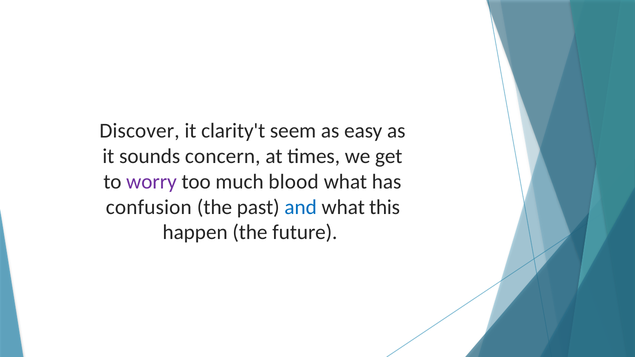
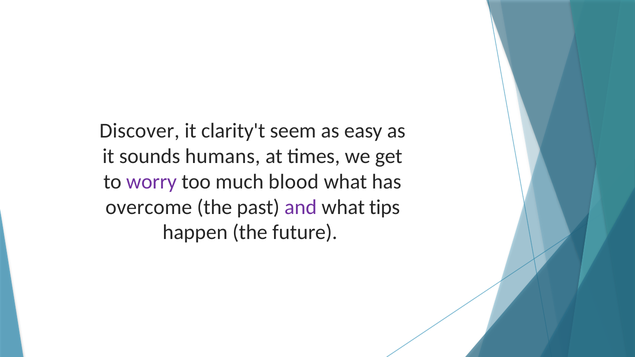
concern: concern -> humans
confusion: confusion -> overcome
and colour: blue -> purple
this: this -> tips
